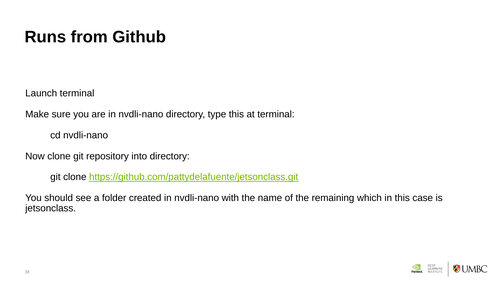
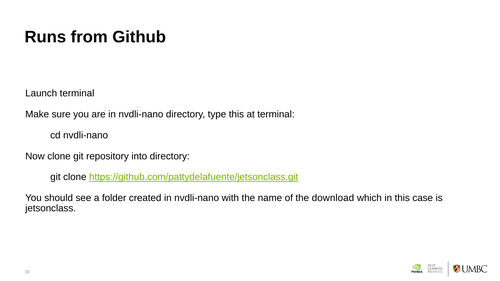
remaining: remaining -> download
